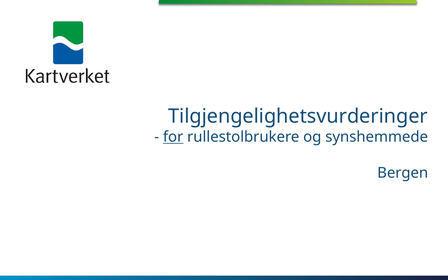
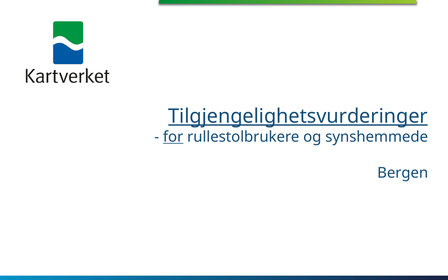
Tilgjengelighetsvurderinger underline: none -> present
